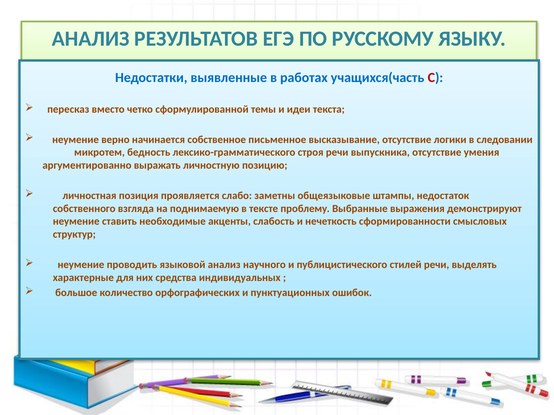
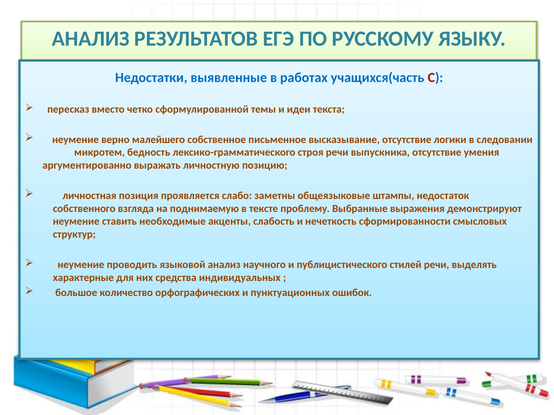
начинается: начинается -> малейшего
